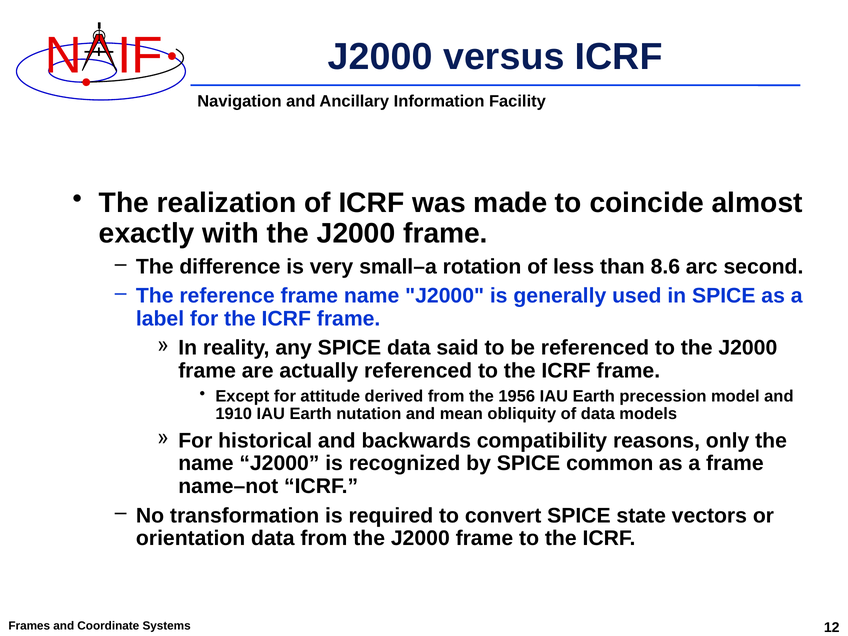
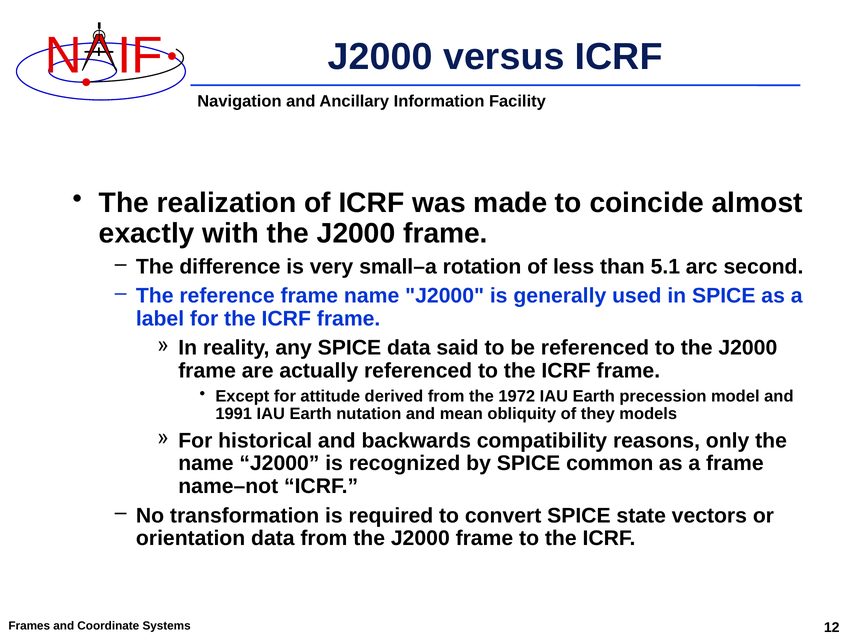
8.6: 8.6 -> 5.1
1956: 1956 -> 1972
1910: 1910 -> 1991
of data: data -> they
